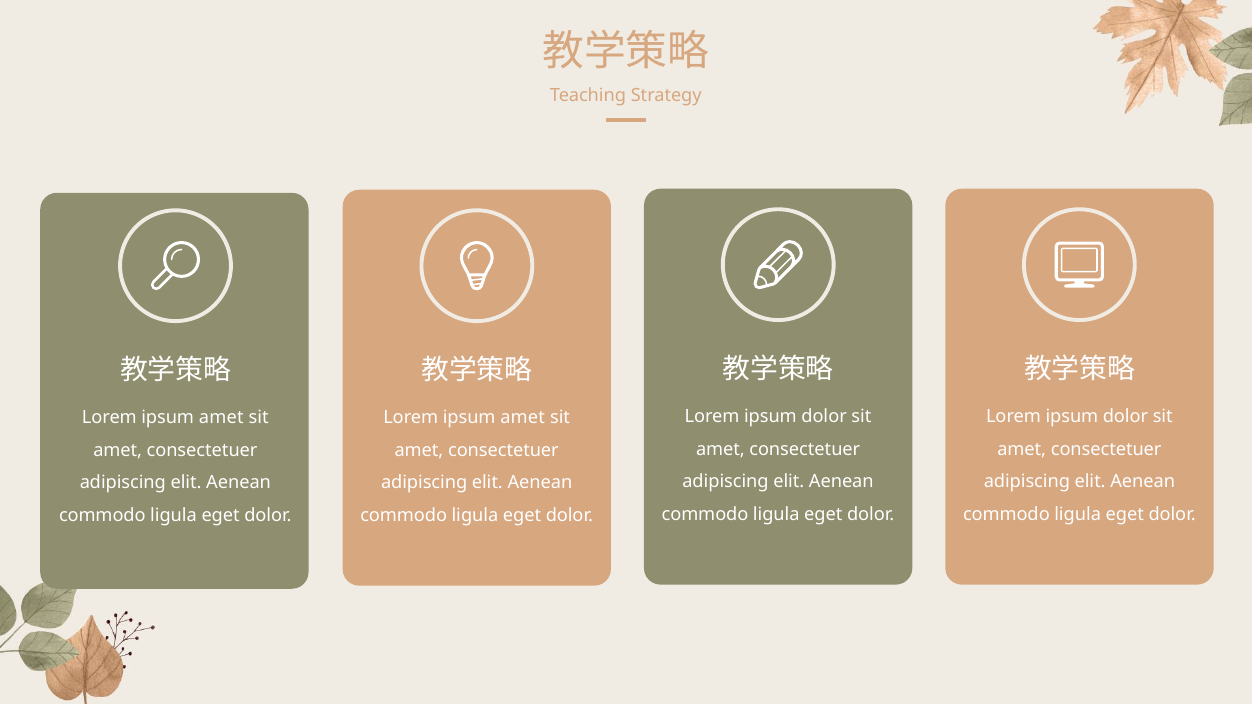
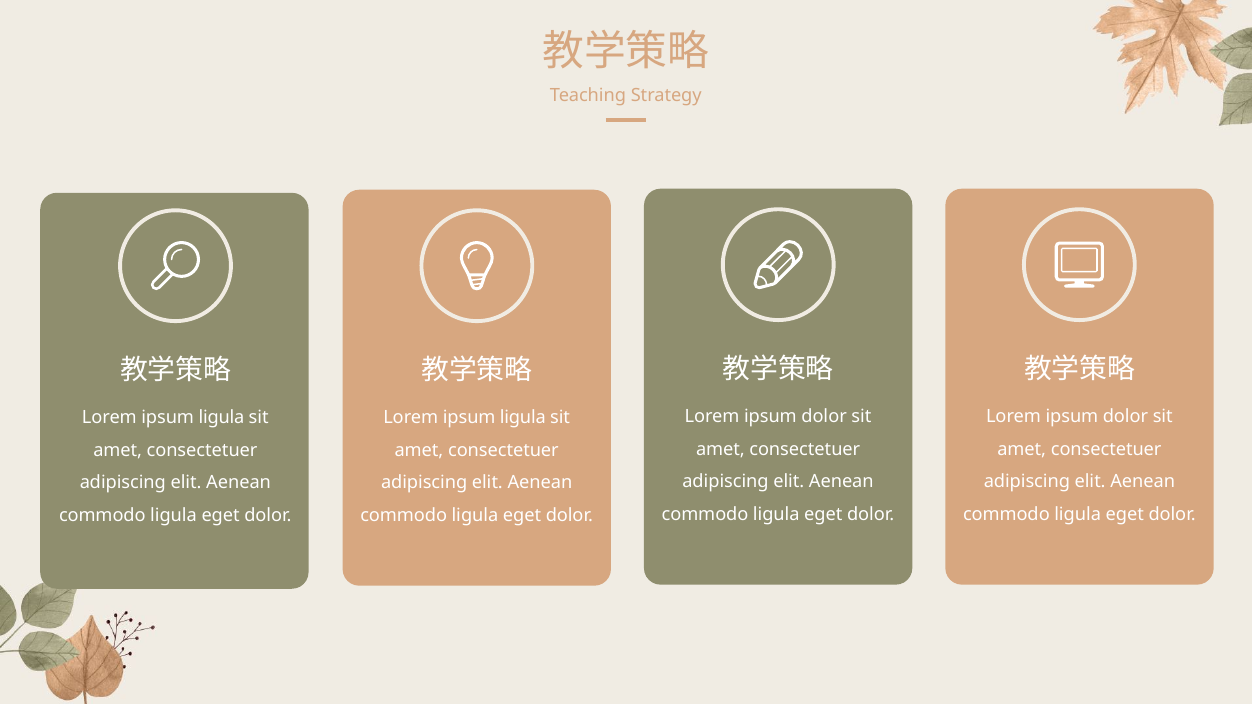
amet at (221, 417): amet -> ligula
amet at (523, 417): amet -> ligula
